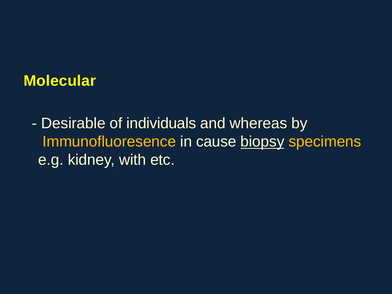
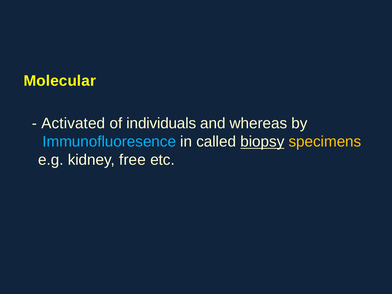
Desirable: Desirable -> Activated
Immunofluoresence colour: yellow -> light blue
cause: cause -> called
with: with -> free
